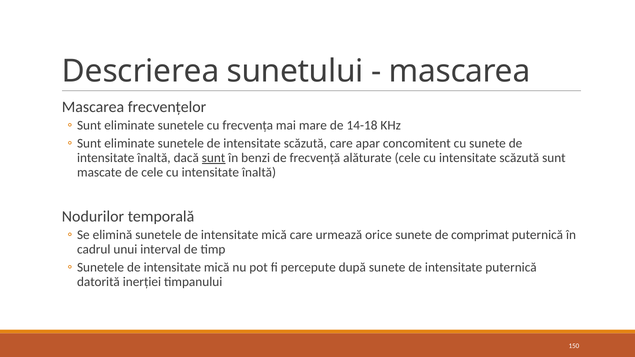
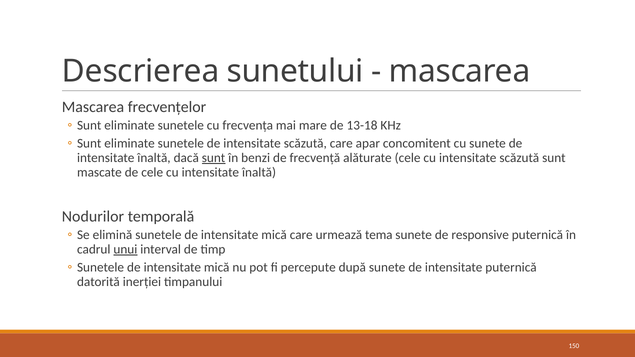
14-18: 14-18 -> 13-18
orice: orice -> tema
comprimat: comprimat -> responsive
unui underline: none -> present
